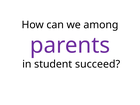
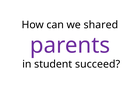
among: among -> shared
